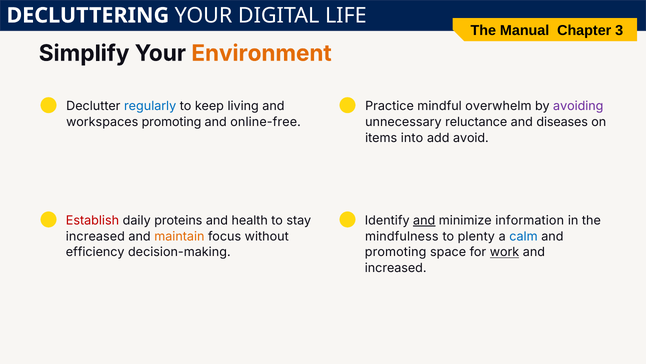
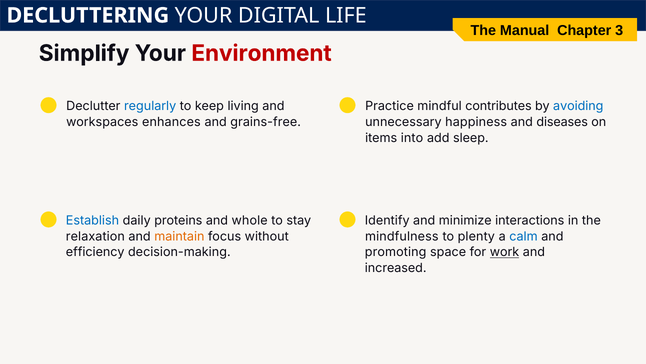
Environment colour: orange -> red
overwhelm: overwhelm -> contributes
avoiding colour: purple -> blue
workspaces promoting: promoting -> enhances
online-free: online-free -> grains-free
reluctance: reluctance -> happiness
avoid: avoid -> sleep
Establish colour: red -> blue
health: health -> whole
and at (424, 220) underline: present -> none
information: information -> interactions
increased at (95, 236): increased -> relaxation
